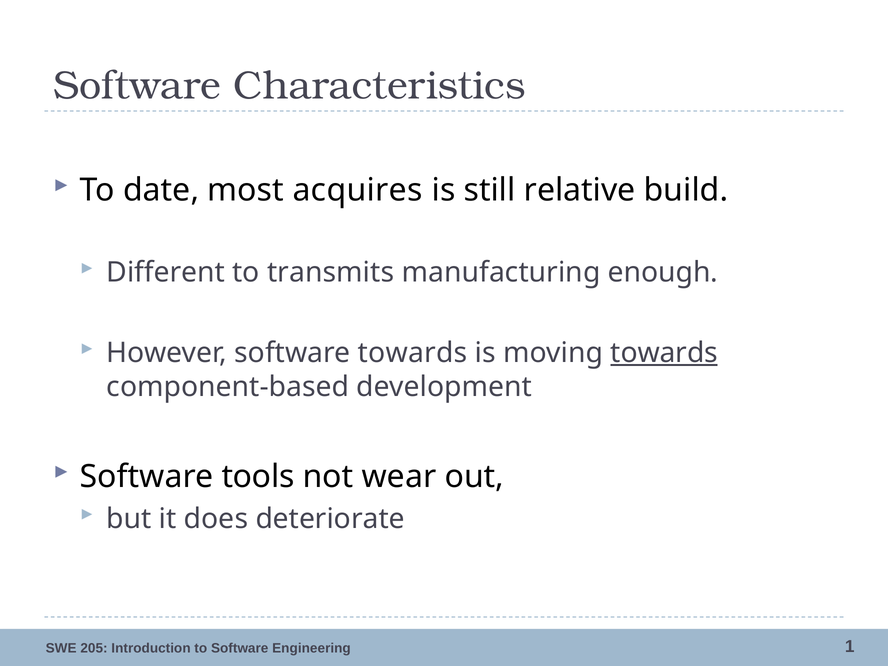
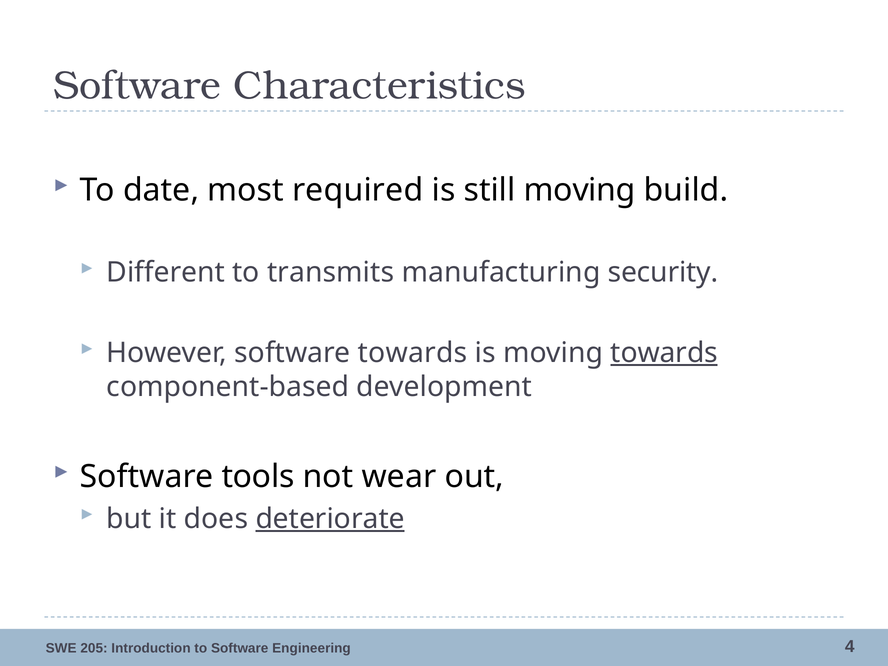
acquires: acquires -> required
still relative: relative -> moving
enough: enough -> security
deteriorate underline: none -> present
1: 1 -> 4
